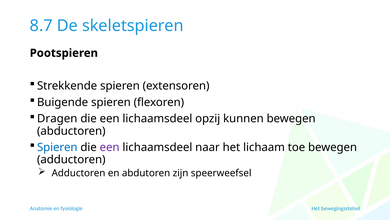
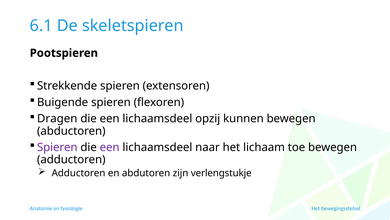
8.7: 8.7 -> 6.1
Spieren at (57, 147) colour: blue -> purple
speerweefsel: speerweefsel -> verlengstukje
